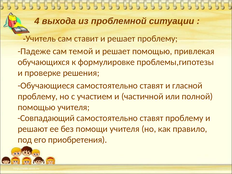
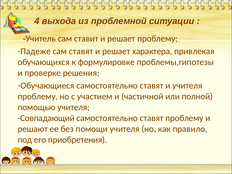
сам темой: темой -> ставят
решает помощью: помощью -> характера
и гласной: гласной -> учителя
